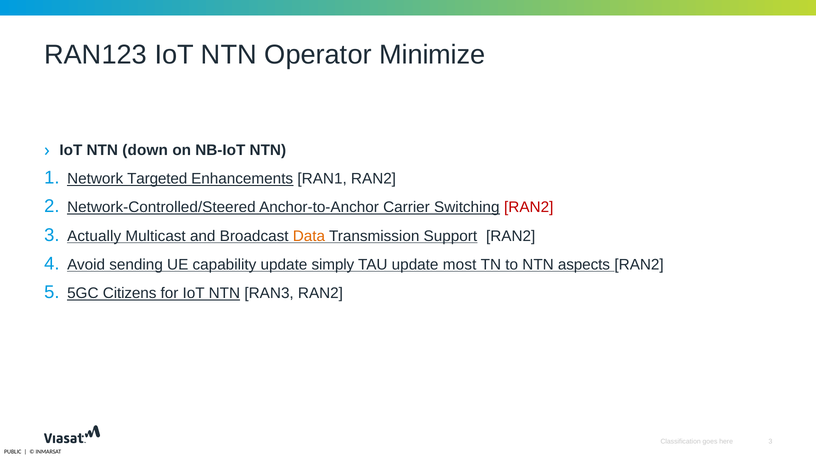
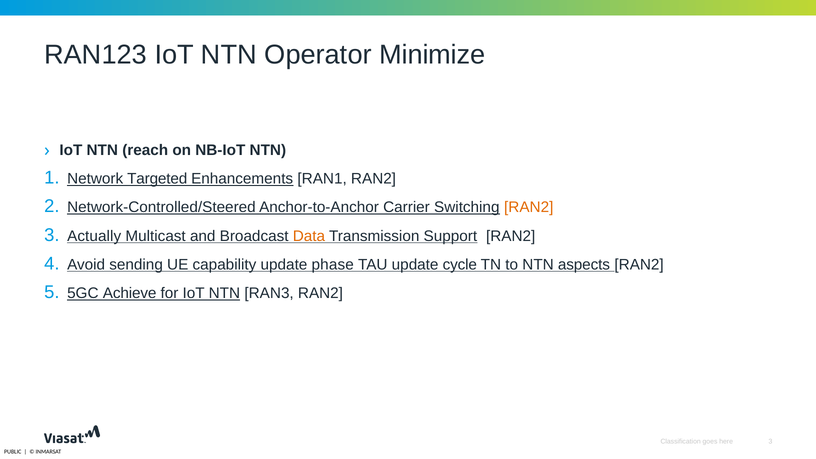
down: down -> reach
RAN2 at (529, 207) colour: red -> orange
simply: simply -> phase
most: most -> cycle
Citizens: Citizens -> Achieve
